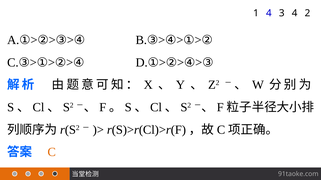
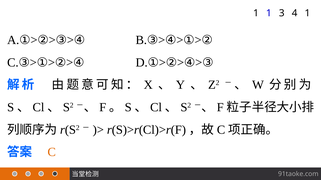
1 4: 4 -> 1
4 2: 2 -> 1
